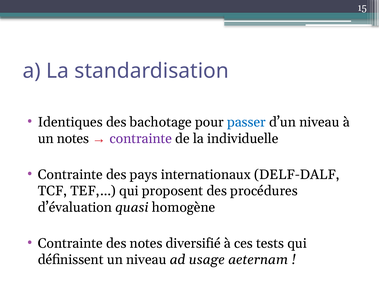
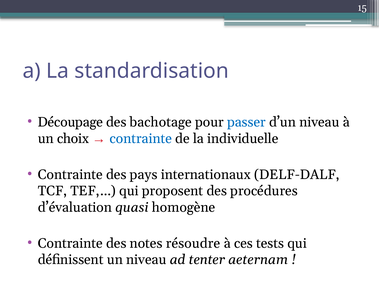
Identiques: Identiques -> Découpage
un notes: notes -> choix
contrainte at (141, 139) colour: purple -> blue
diversifié: diversifié -> résoudre
usage: usage -> tenter
